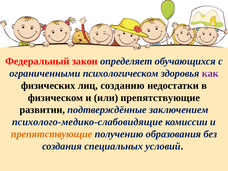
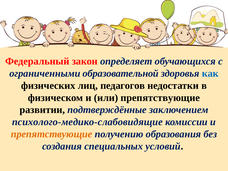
психологическом: психологическом -> образовательной
как colour: purple -> blue
созданию: созданию -> педагогов
